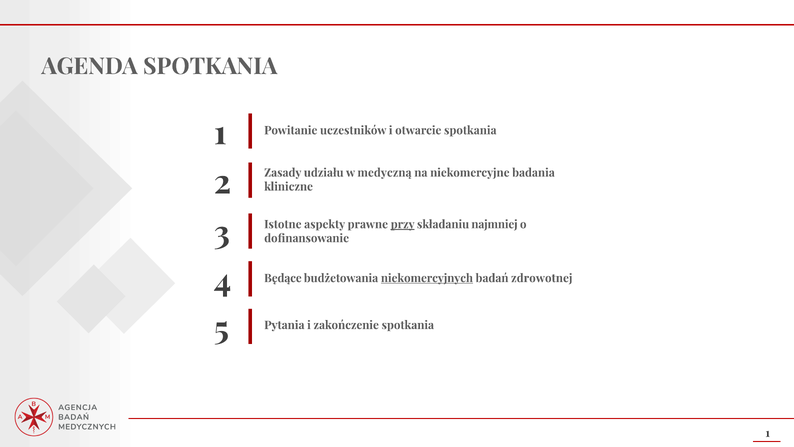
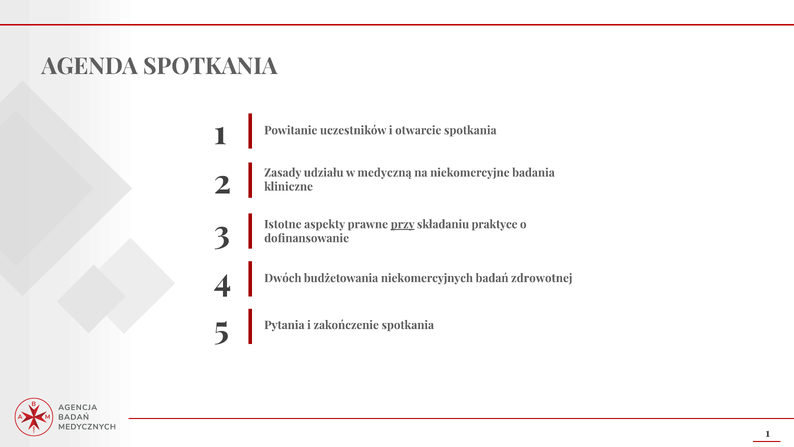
najmniej: najmniej -> praktyce
Będące: Będące -> Dwóch
niekomercyjnych underline: present -> none
